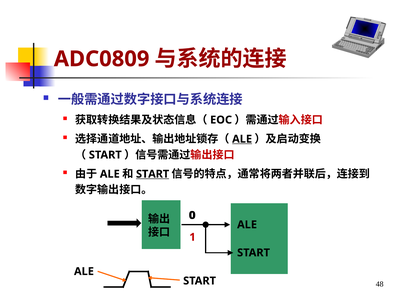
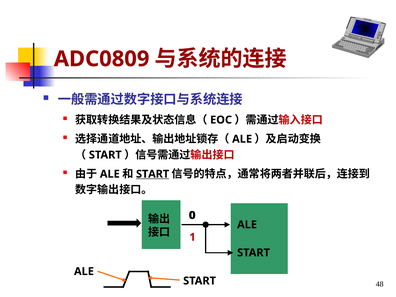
ALE at (242, 139) underline: present -> none
